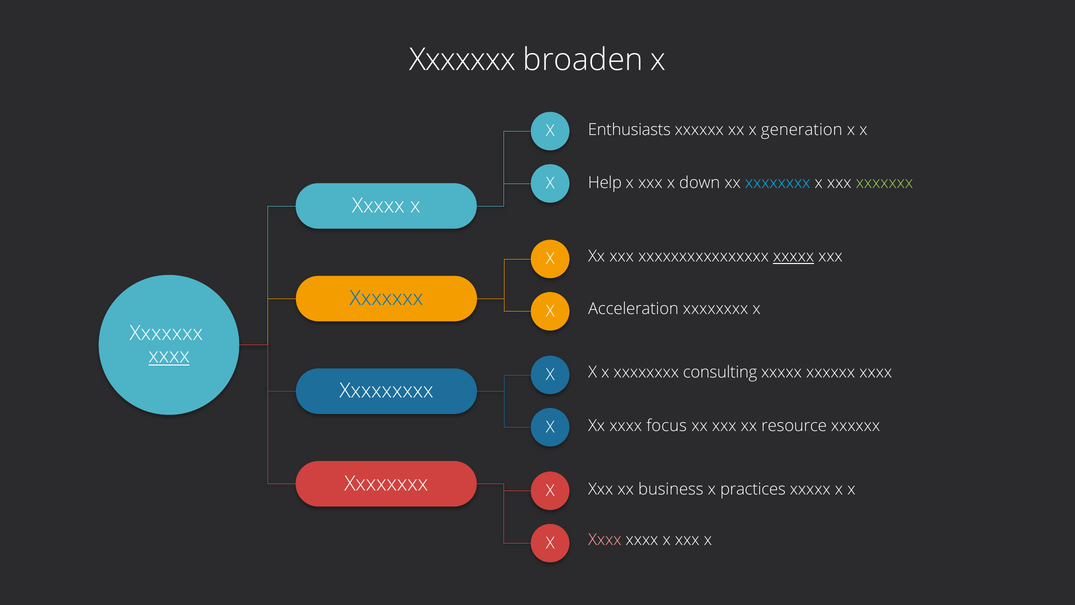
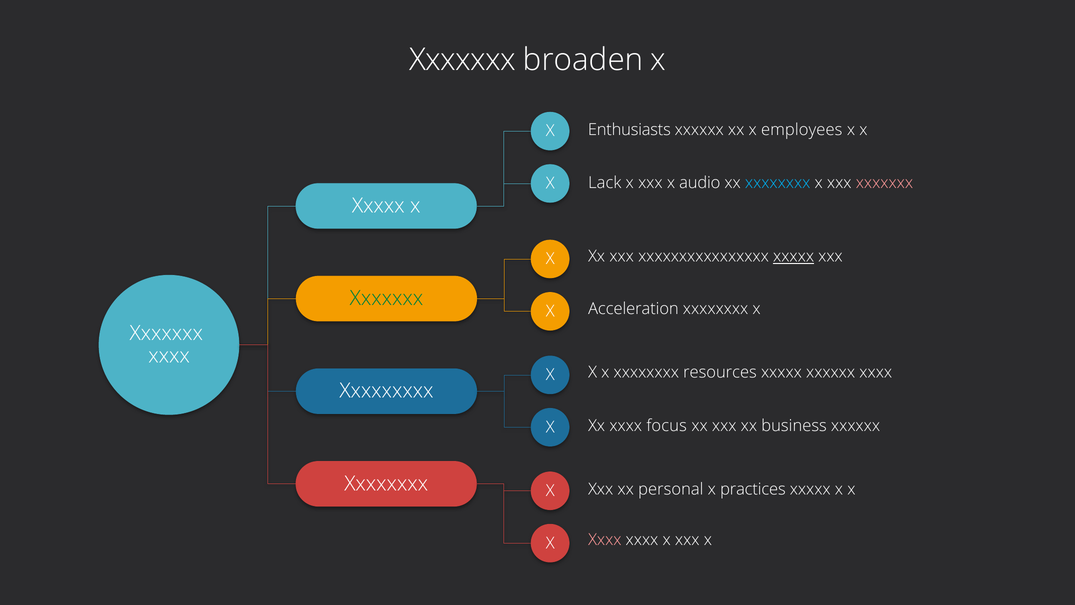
generation: generation -> employees
Help: Help -> Lack
down: down -> audio
xxxxxxx at (884, 183) colour: light green -> pink
Xxxxxxx at (386, 298) colour: blue -> green
xxxx at (169, 356) underline: present -> none
consulting: consulting -> resources
resource: resource -> business
business: business -> personal
